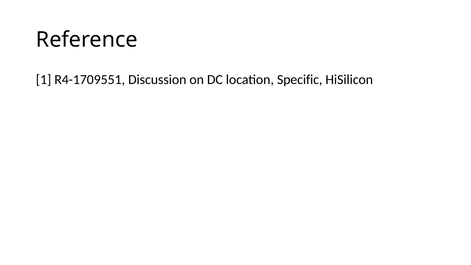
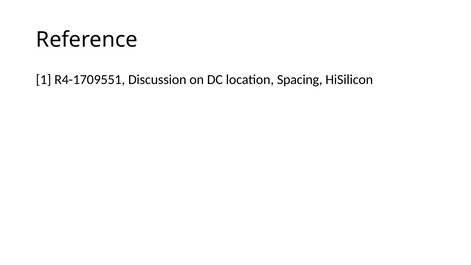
Specific: Specific -> Spacing
